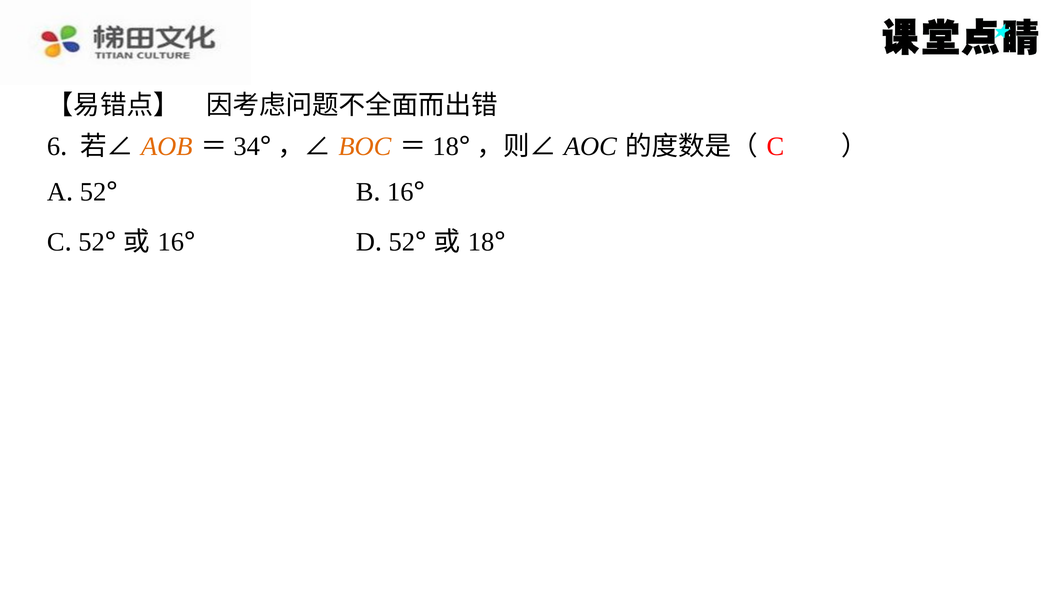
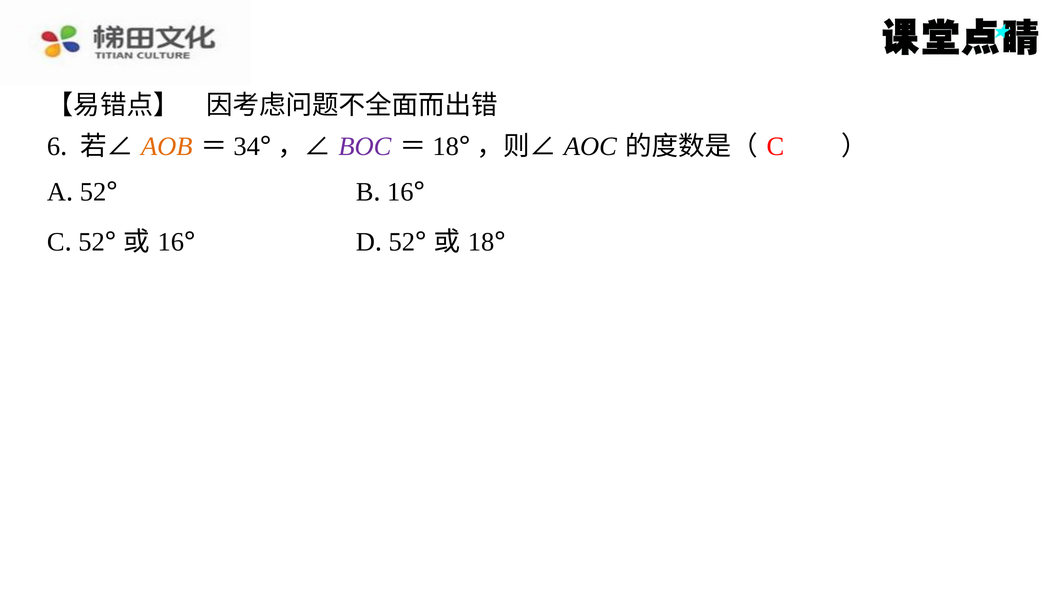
BOC colour: orange -> purple
